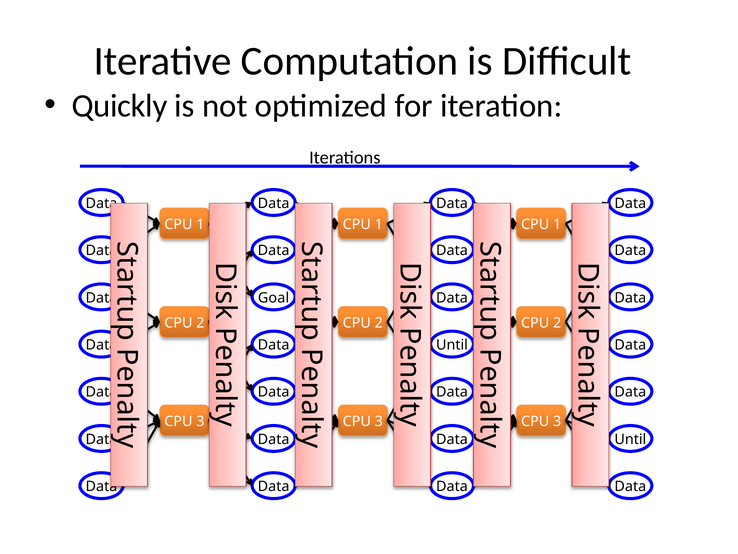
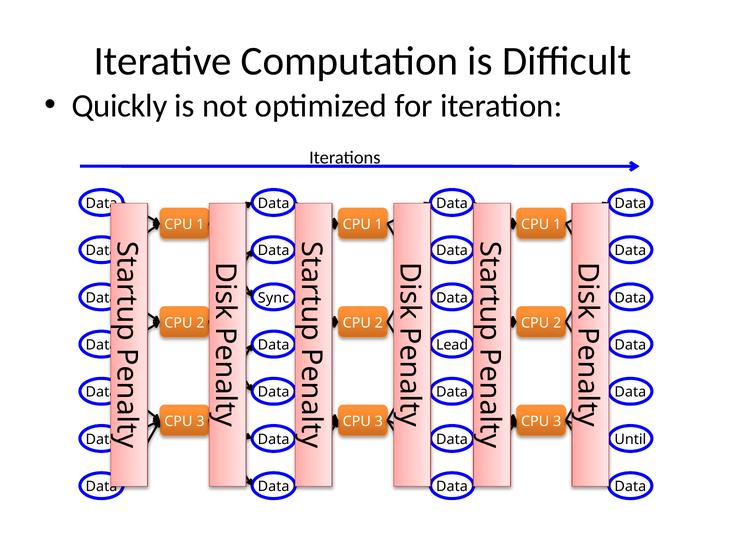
Goal: Goal -> Sync
Until at (452, 345): Until -> Lead
